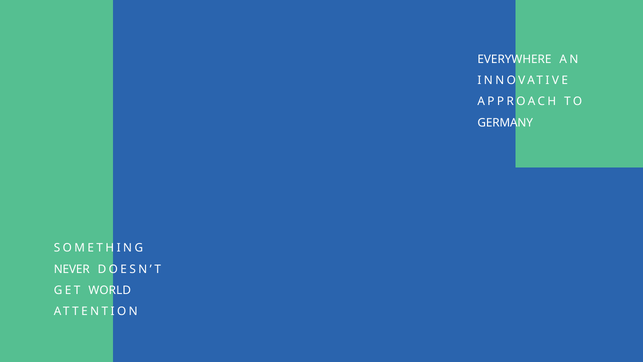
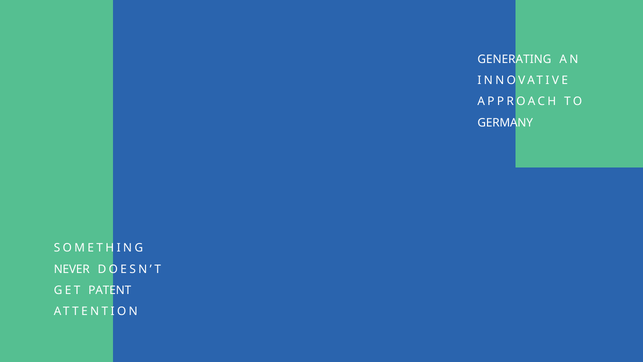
EVERYWHERE: EVERYWHERE -> GENERATING
WORLD: WORLD -> PATENT
